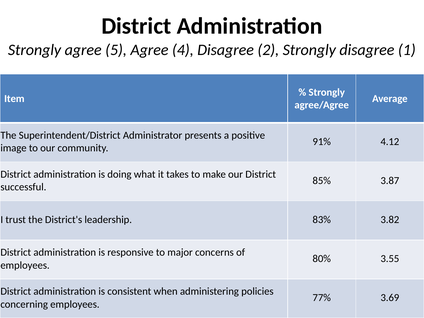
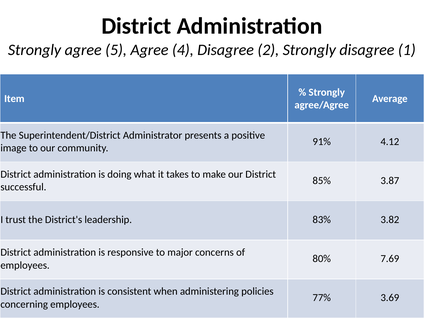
3.55: 3.55 -> 7.69
